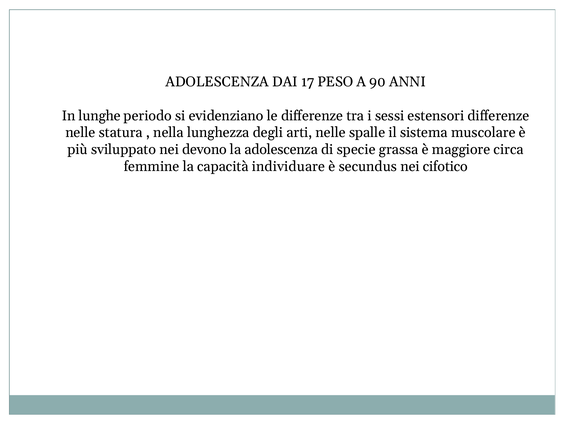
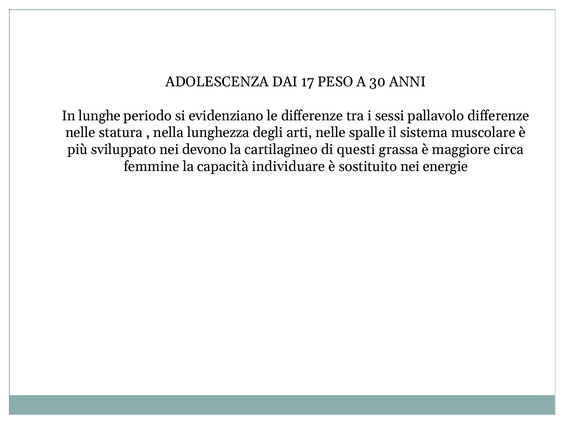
90: 90 -> 30
estensori: estensori -> pallavolo
la adolescenza: adolescenza -> cartilagineo
specie: specie -> questi
secundus: secundus -> sostituito
cifotico: cifotico -> energie
